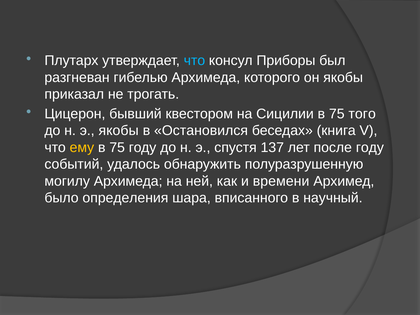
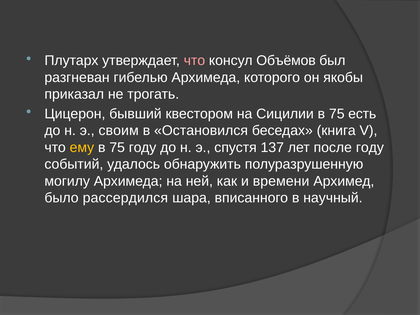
что at (194, 61) colour: light blue -> pink
Приборы: Приборы -> Объёмов
того: того -> есть
э якобы: якобы -> своим
определения: определения -> рассердился
